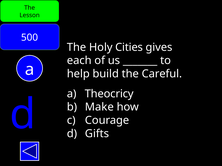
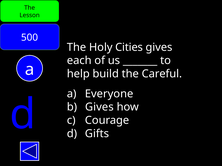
Theocricy: Theocricy -> Everyone
Make at (99, 107): Make -> Gives
